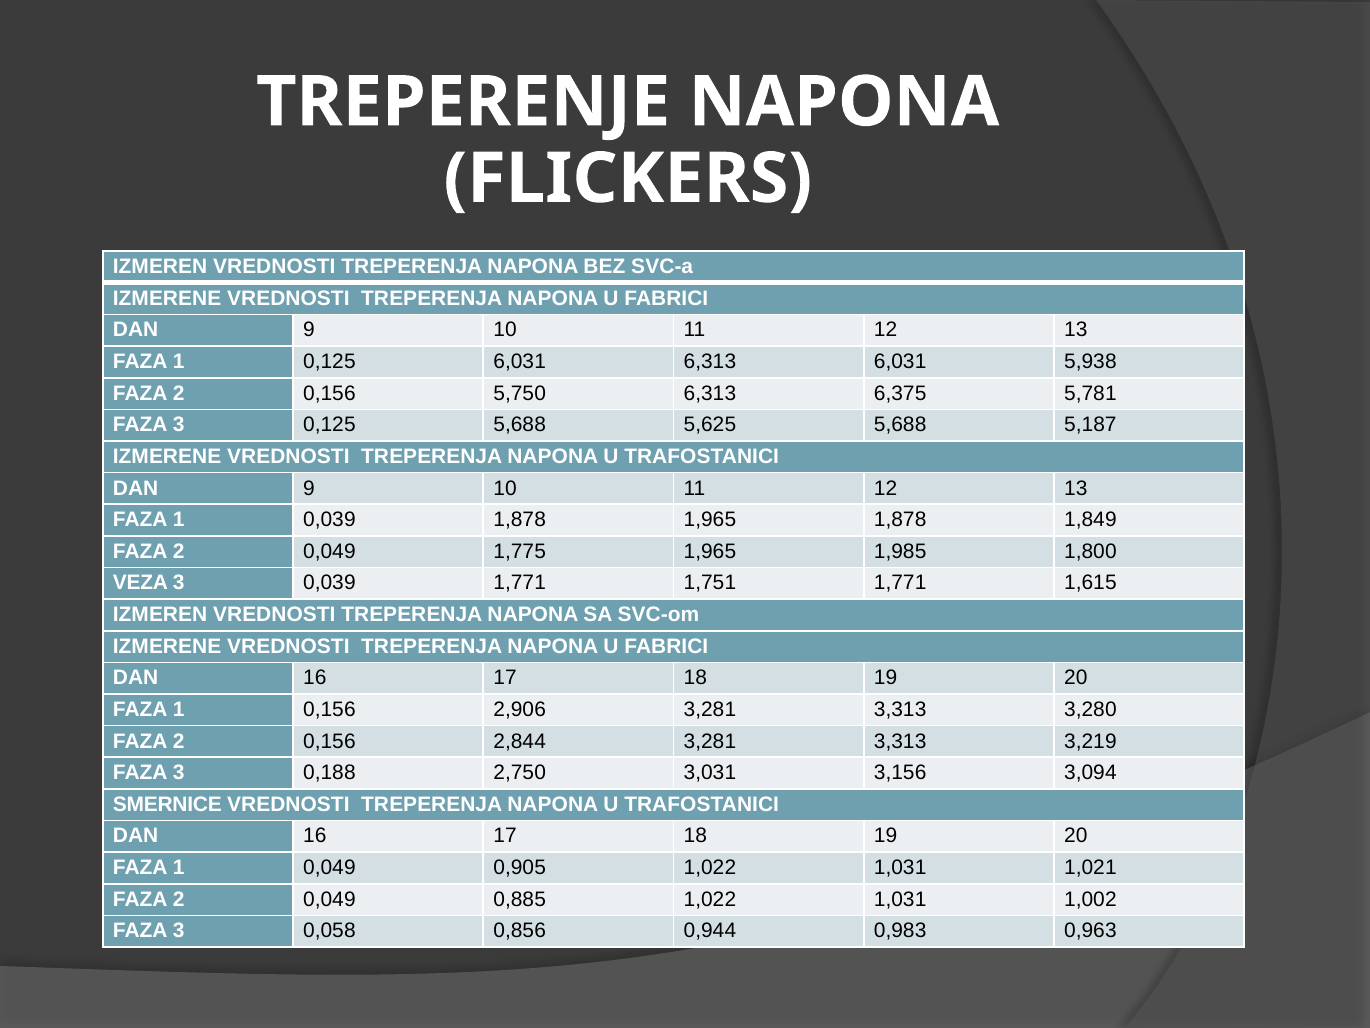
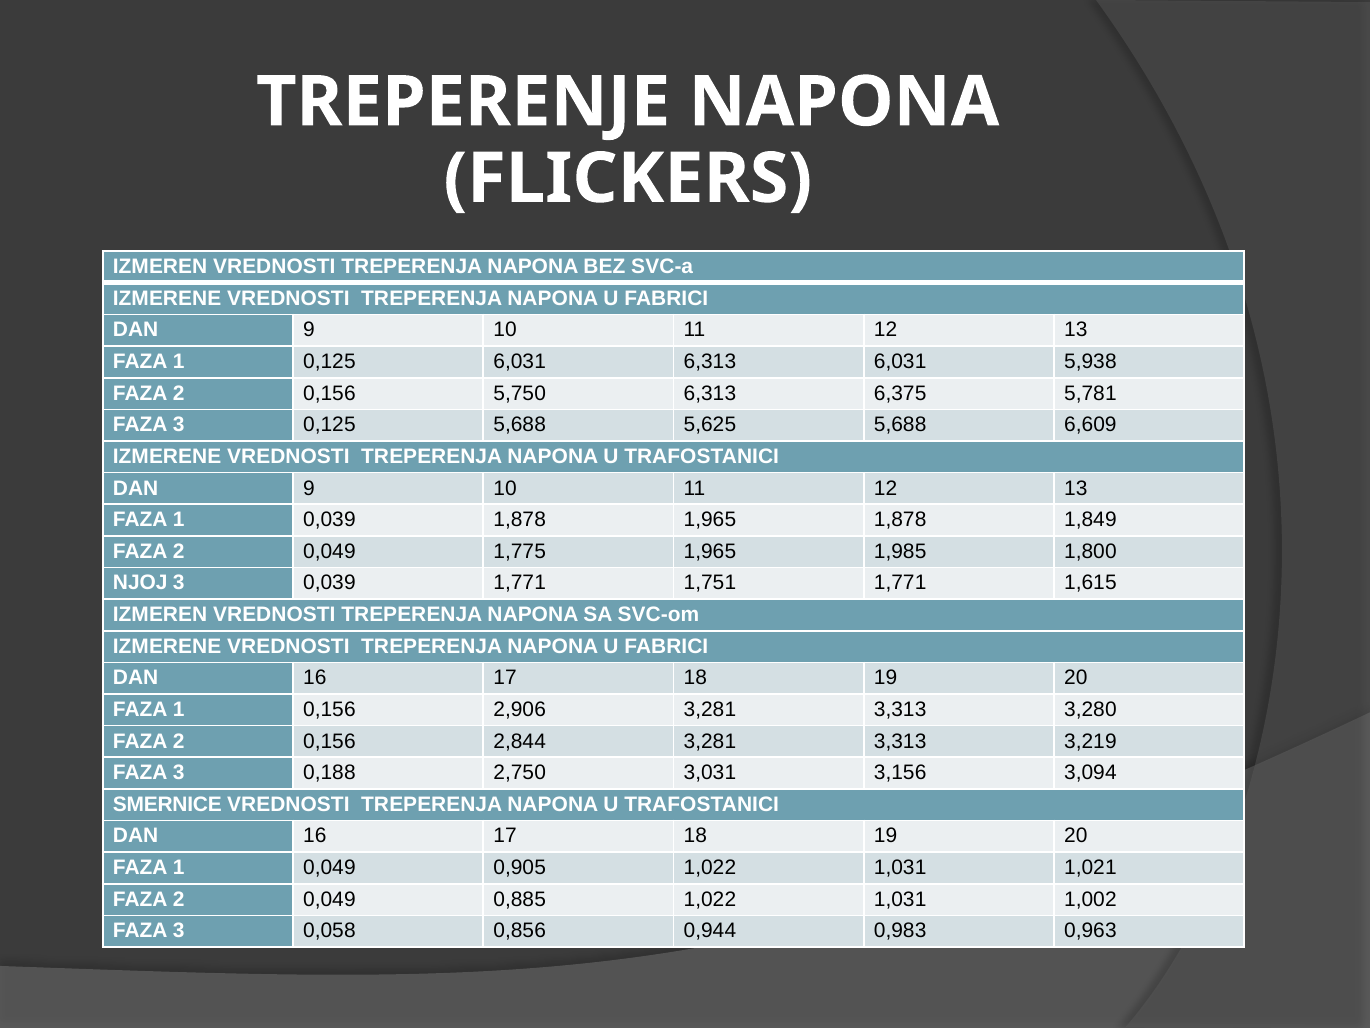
5,187: 5,187 -> 6,609
VEZA: VEZA -> NJOJ
